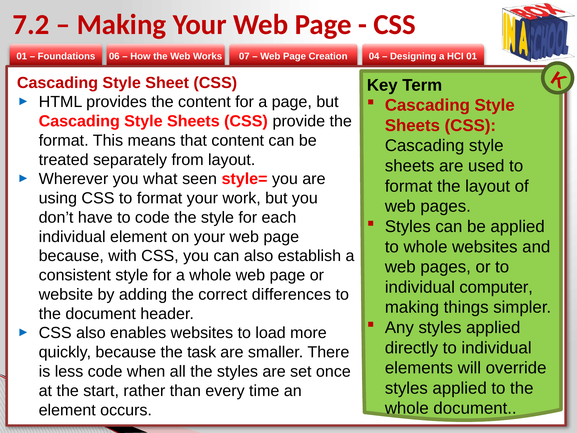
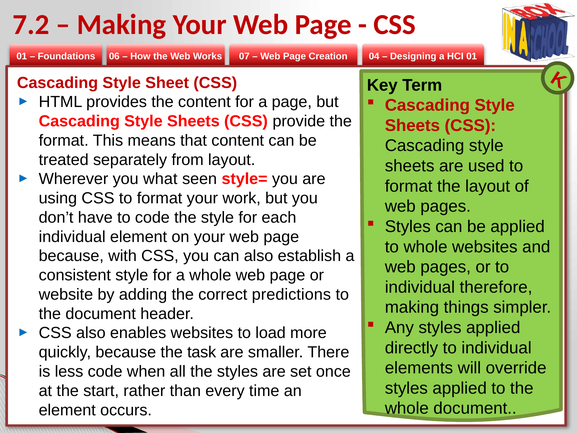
computer: computer -> therefore
differences: differences -> predictions
